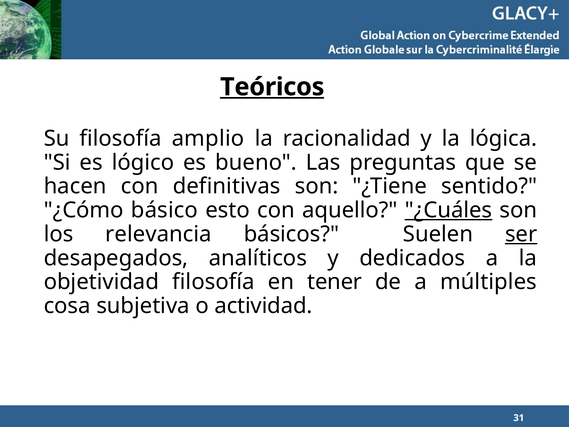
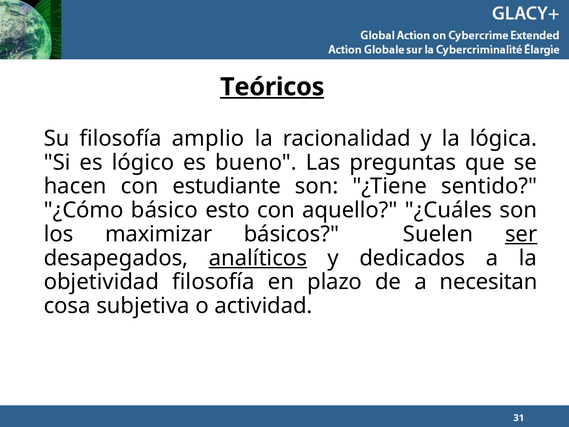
definitivas: definitivas -> estudiante
¿Cuáles underline: present -> none
relevancia: relevancia -> maximizar
analíticos underline: none -> present
tener: tener -> plazo
múltiples: múltiples -> necesitan
